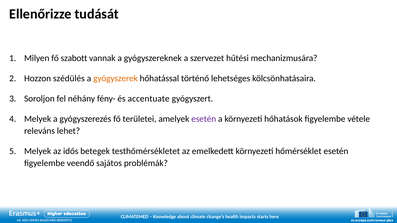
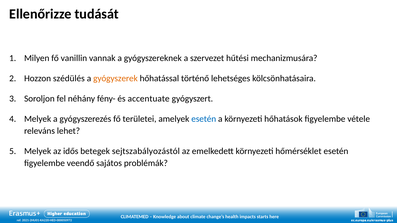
szabott: szabott -> vanillin
esetén at (204, 119) colour: purple -> blue
testhőmérsékletet: testhőmérsékletet -> sejtszabályozástól
